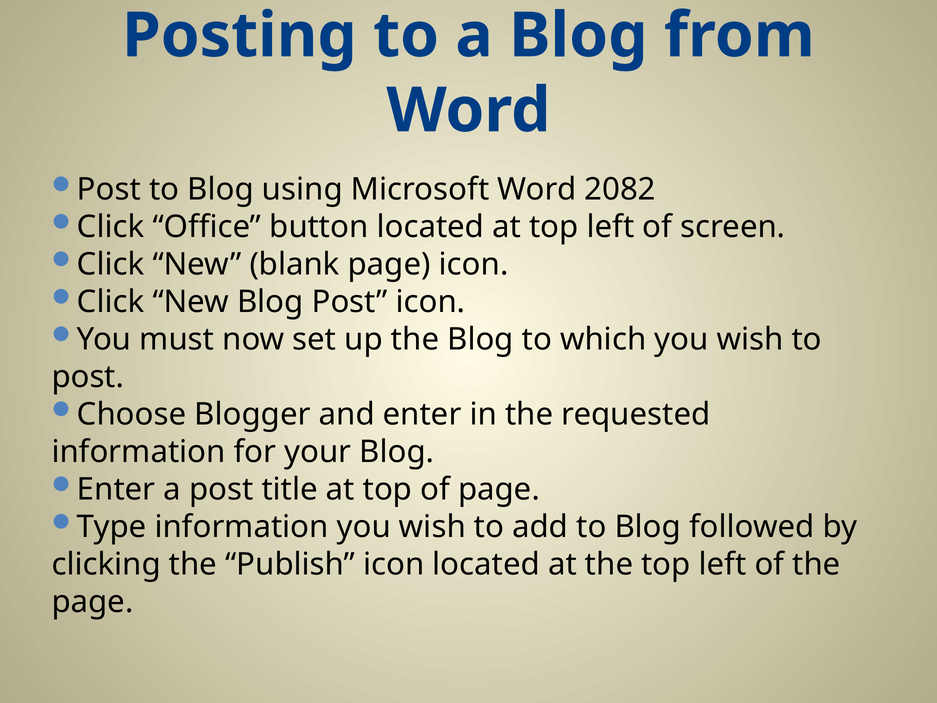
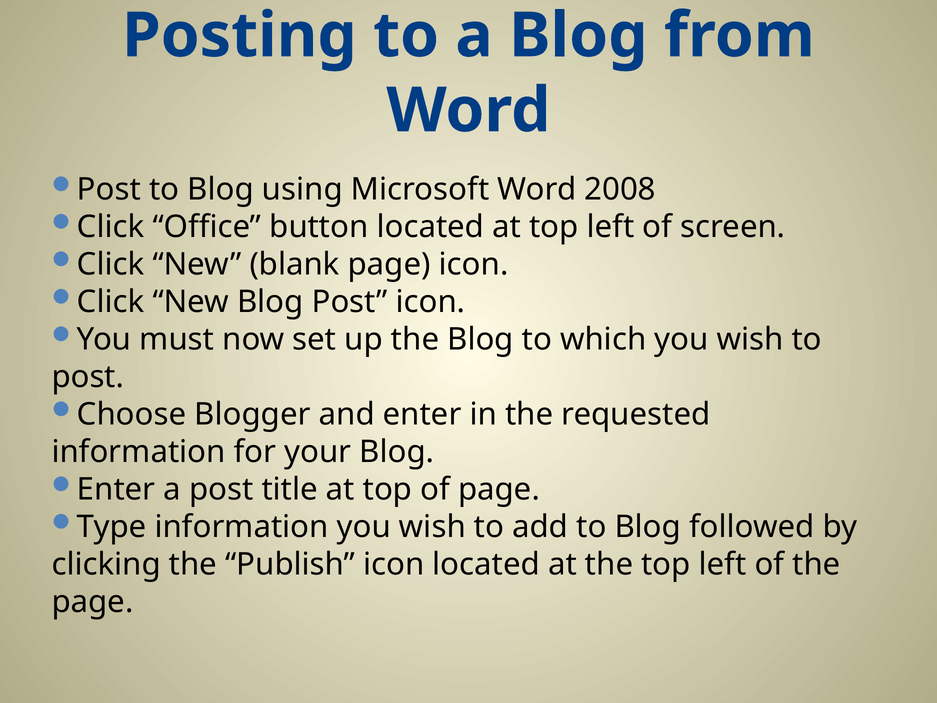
2082: 2082 -> 2008
